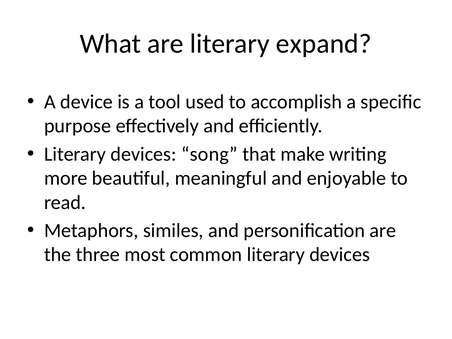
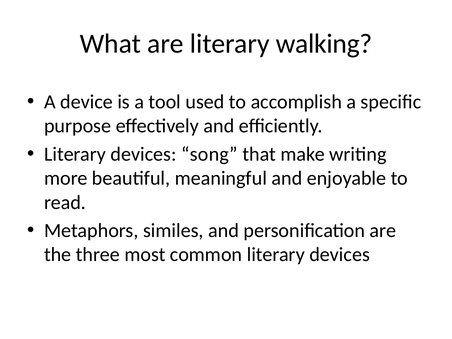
expand: expand -> walking
